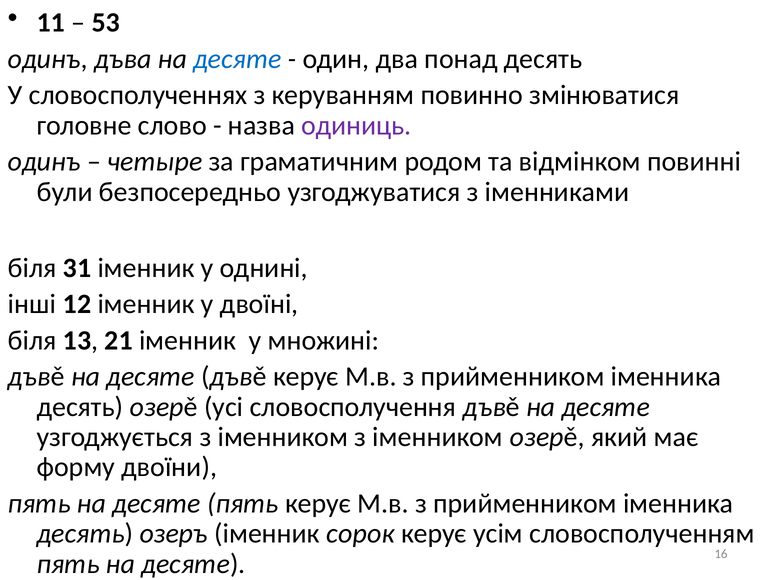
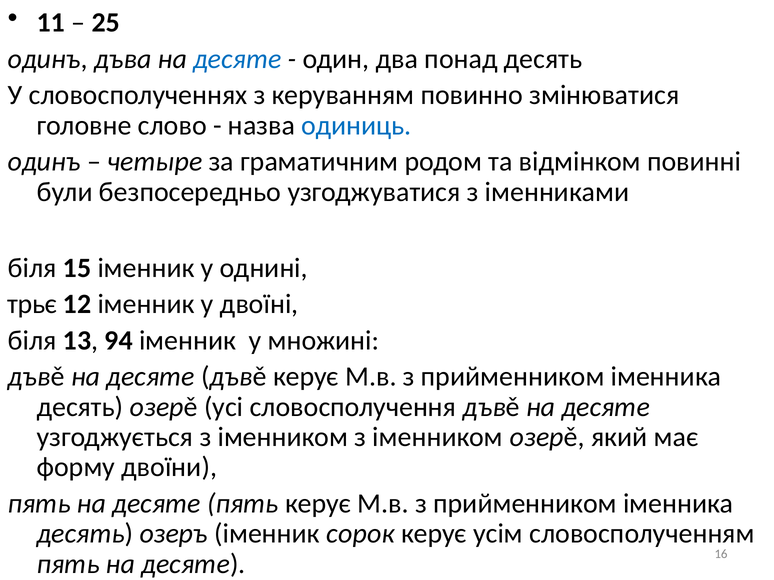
53: 53 -> 25
одиниць colour: purple -> blue
31: 31 -> 15
інші: інші -> трьє
21: 21 -> 94
